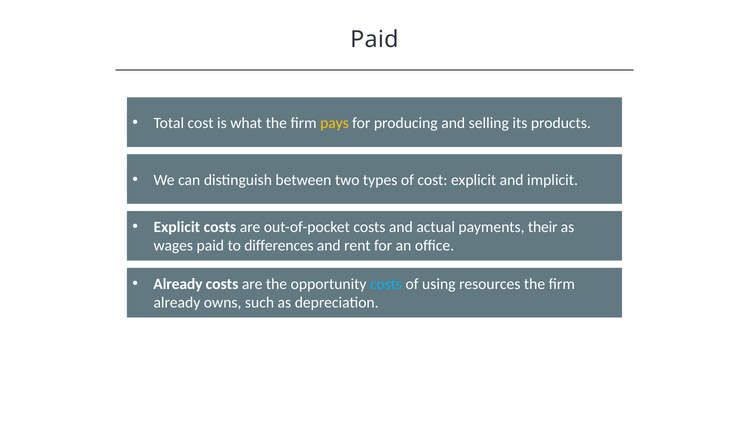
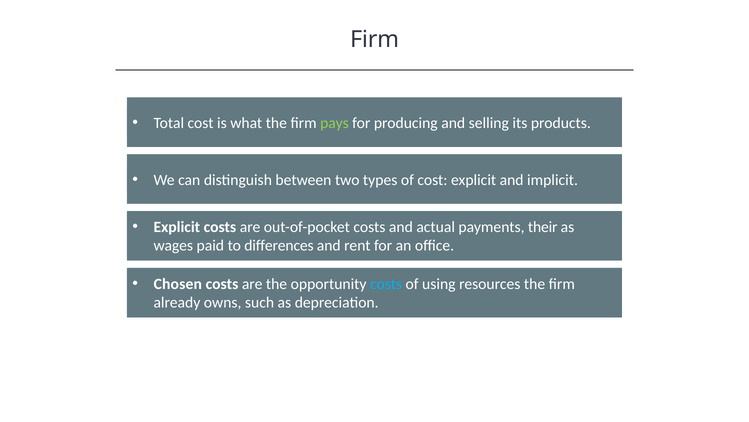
Paid at (374, 39): Paid -> Firm
pays colour: yellow -> light green
Already at (178, 283): Already -> Chosen
